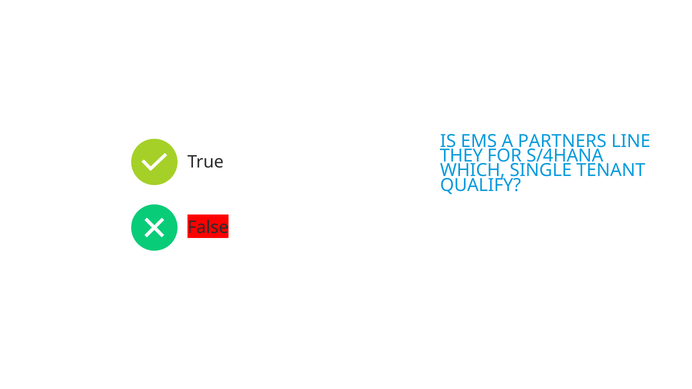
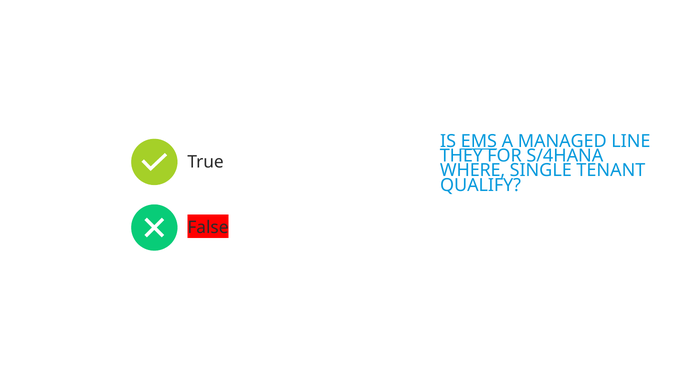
EMS underline: none -> present
PARTNERS: PARTNERS -> MANAGED
WHICH: WHICH -> WHERE
